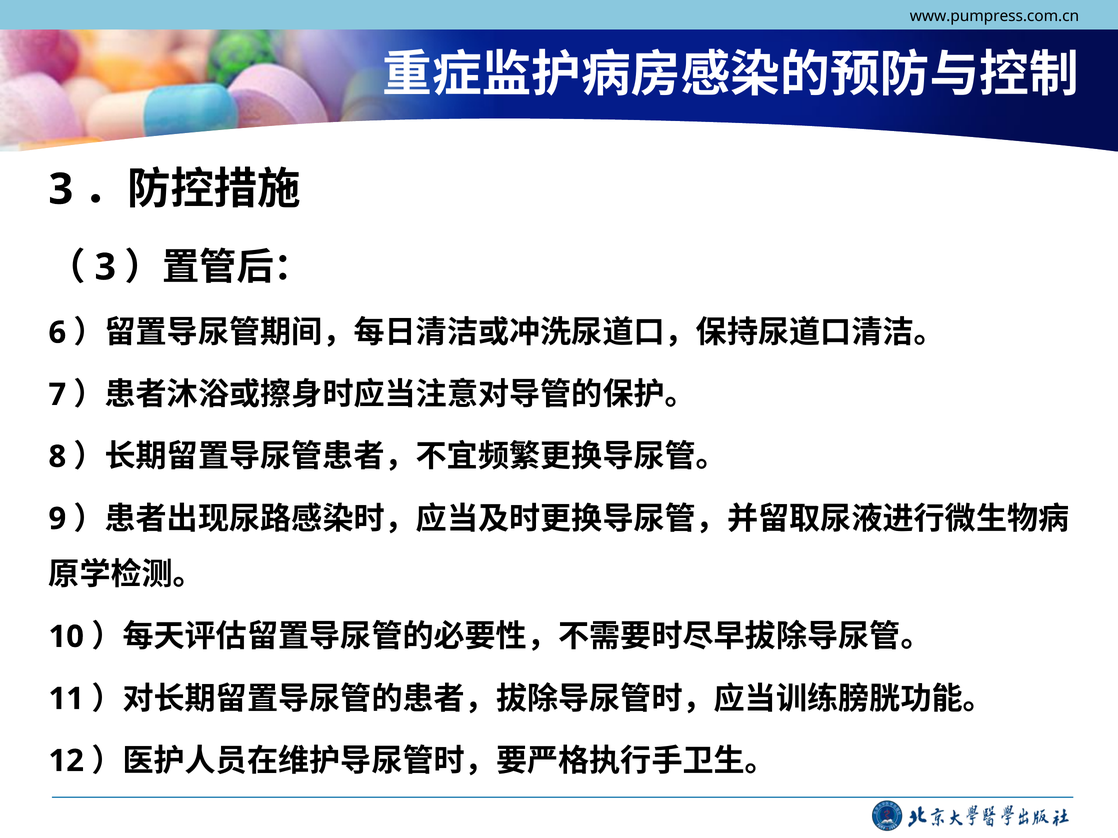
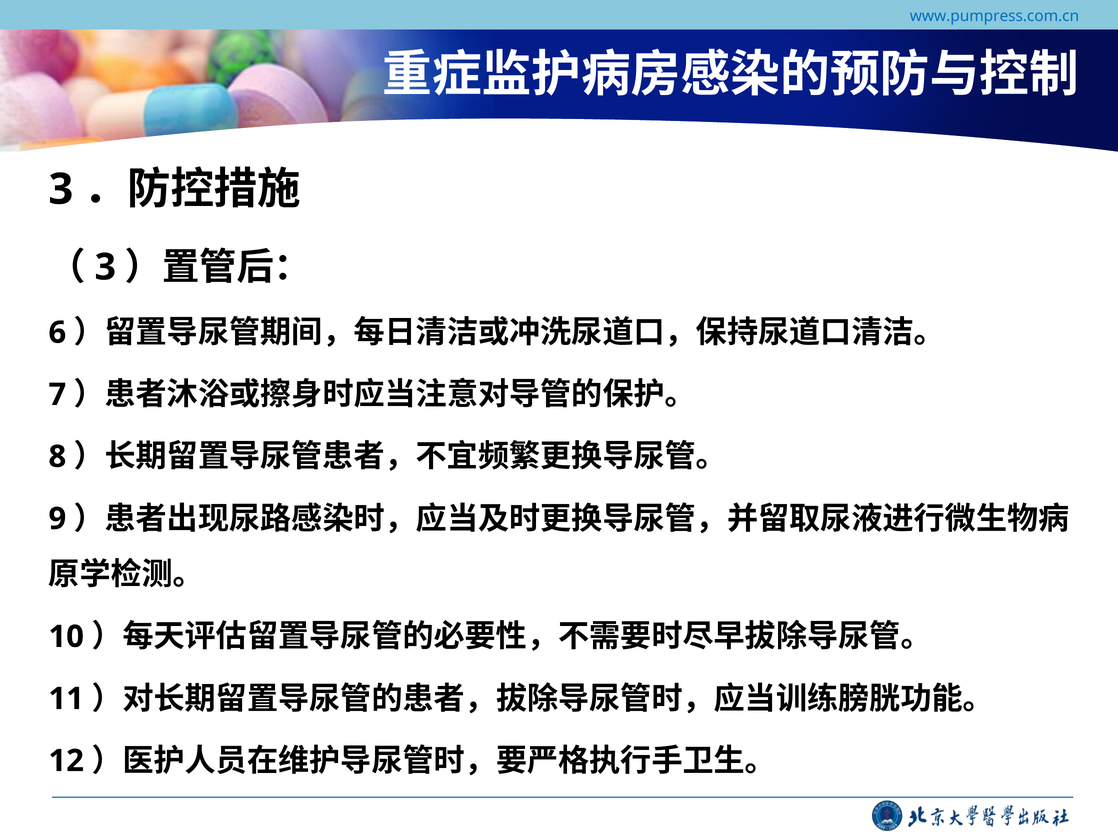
www.pumpress.com.cn colour: black -> blue
